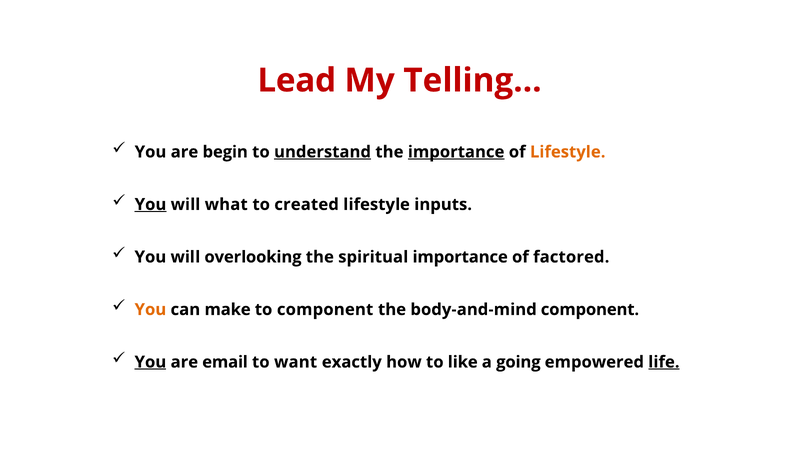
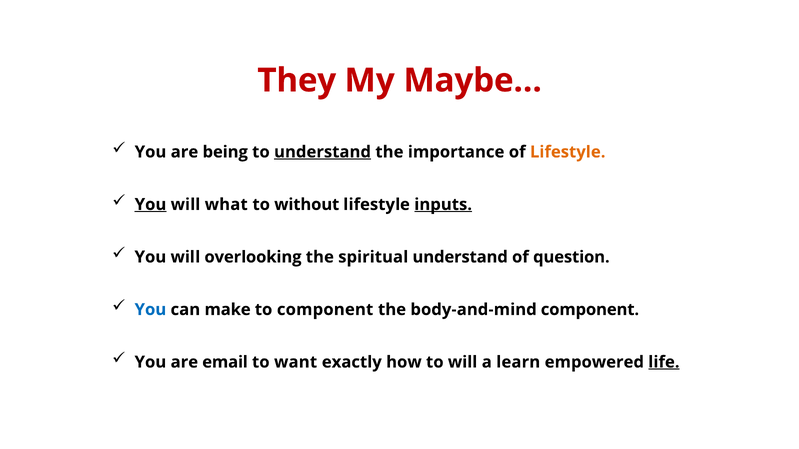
Lead: Lead -> They
Telling…: Telling… -> Maybe…
begin: begin -> being
importance at (456, 152) underline: present -> none
created: created -> without
inputs underline: none -> present
spiritual importance: importance -> understand
factored: factored -> question
You at (150, 310) colour: orange -> blue
You at (150, 362) underline: present -> none
to like: like -> will
going: going -> learn
